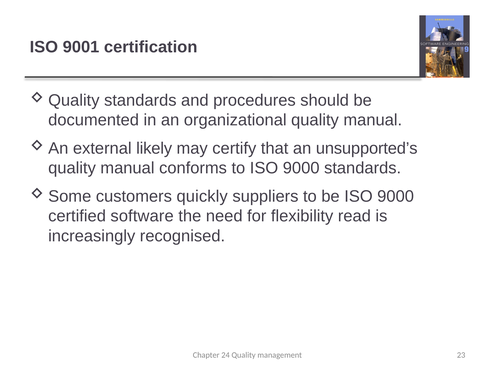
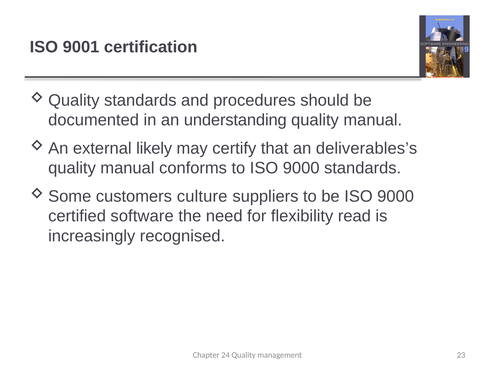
organizational: organizational -> understanding
unsupported’s: unsupported’s -> deliverables’s
quickly: quickly -> culture
